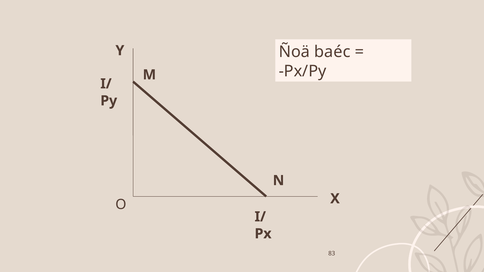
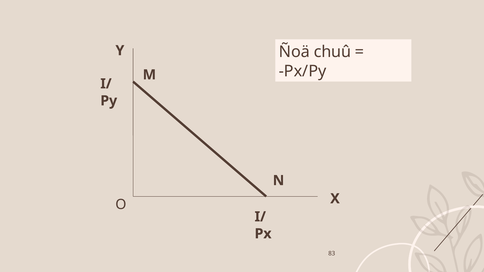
baéc: baéc -> chuû
